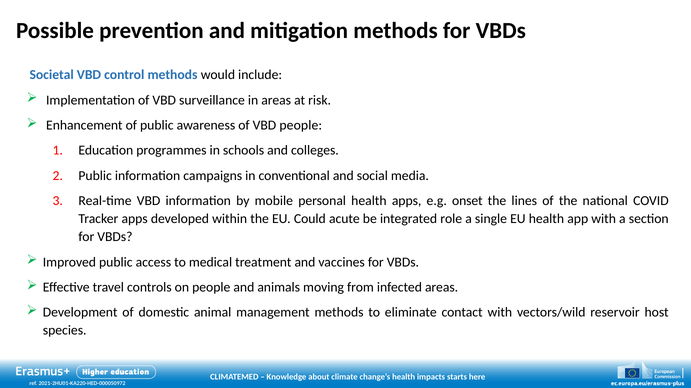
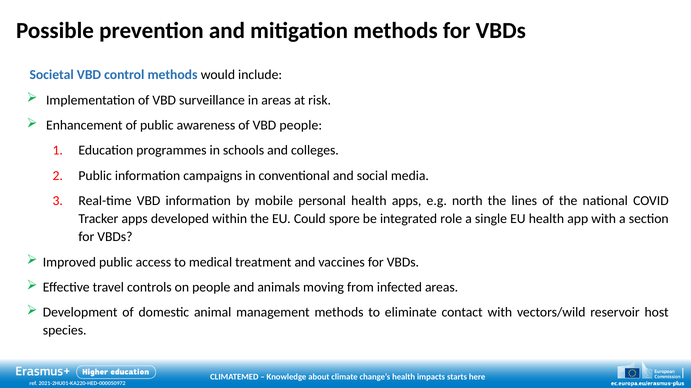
onset: onset -> north
acute: acute -> spore
